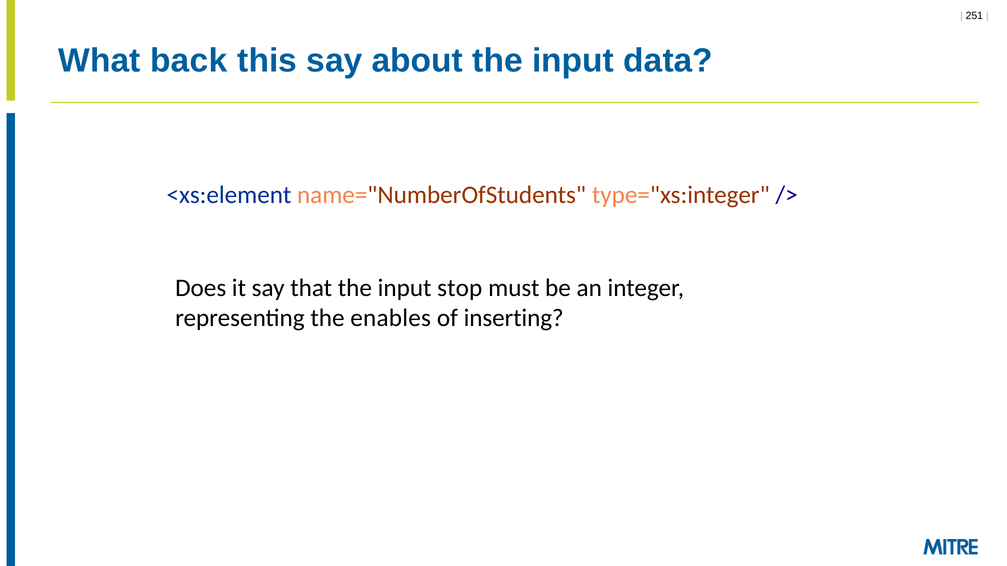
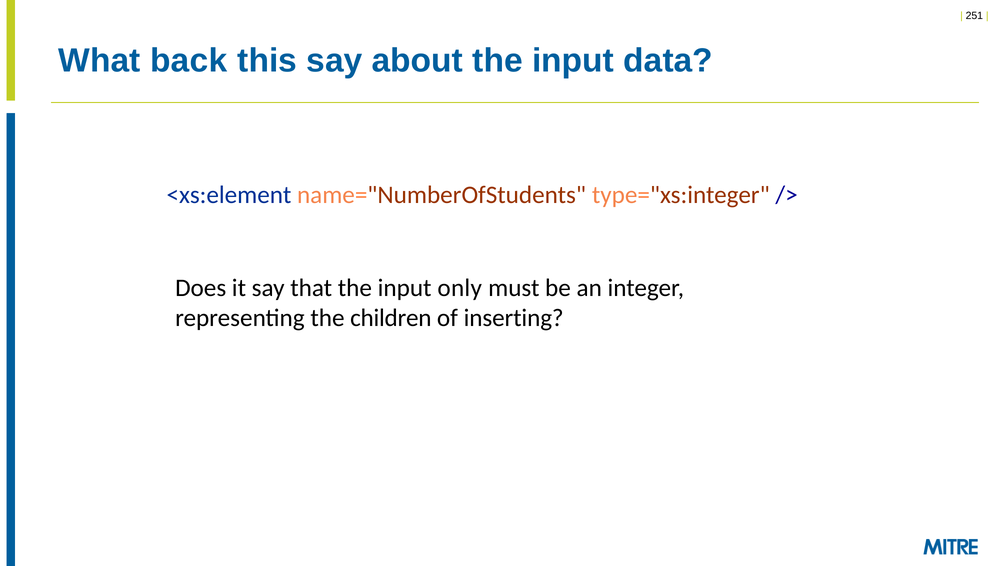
stop: stop -> only
enables: enables -> children
